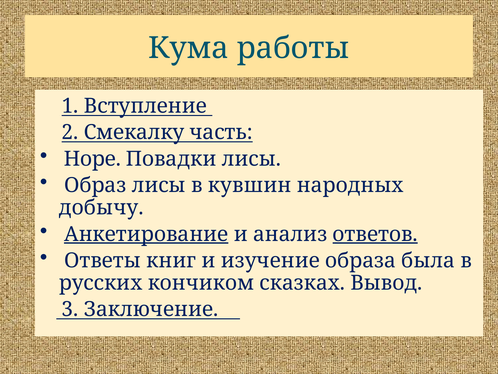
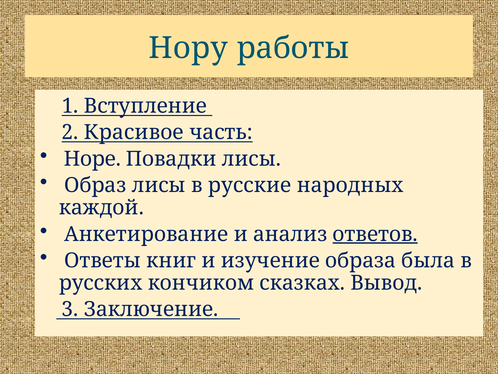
Кума: Кума -> Нору
Смекалку: Смекалку -> Красивое
кувшин: кувшин -> русские
добычу: добычу -> каждой
Анкетирование underline: present -> none
